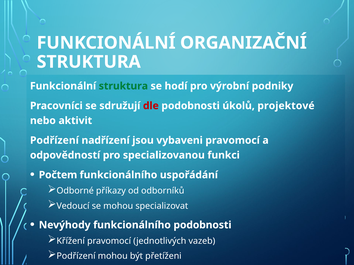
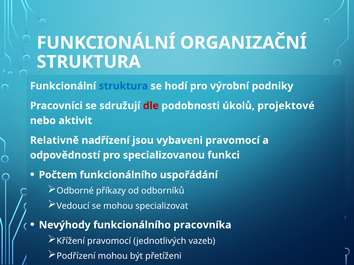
struktura at (123, 86) colour: green -> blue
Podřízení at (54, 141): Podřízení -> Relativně
funkcionálního podobnosti: podobnosti -> pracovníka
